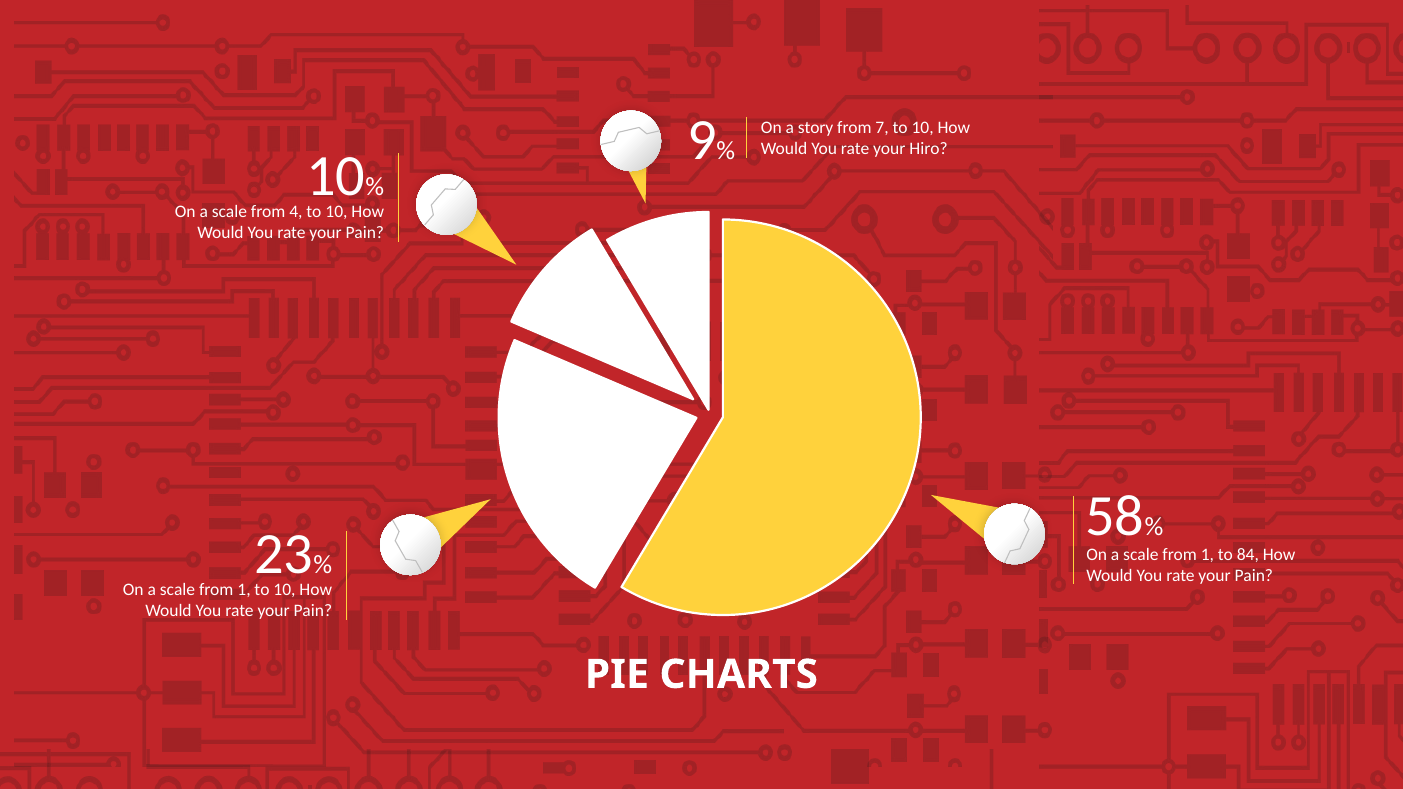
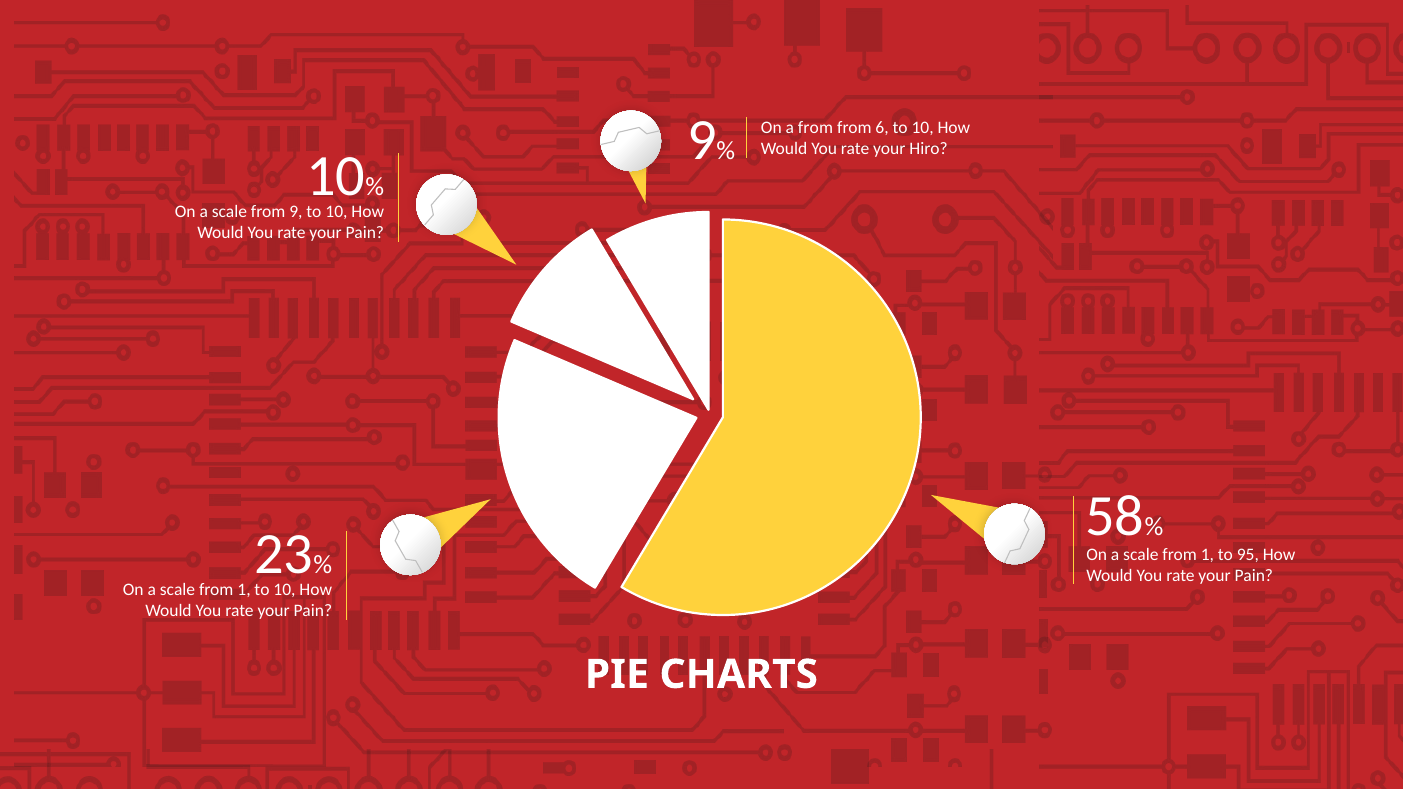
a story: story -> from
7: 7 -> 6
from 4: 4 -> 9
84: 84 -> 95
